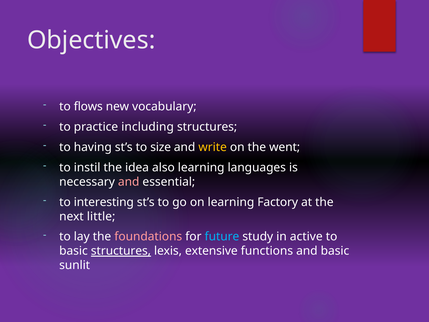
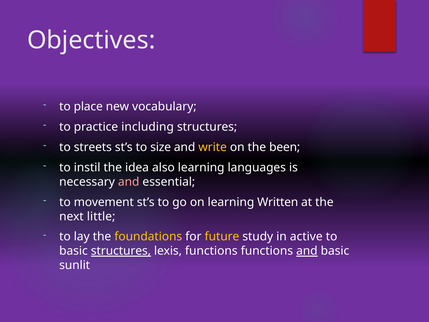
flows: flows -> place
having: having -> streets
went: went -> been
interesting: interesting -> movement
Factory: Factory -> Written
foundations colour: pink -> yellow
future colour: light blue -> yellow
lexis extensive: extensive -> functions
and at (307, 251) underline: none -> present
